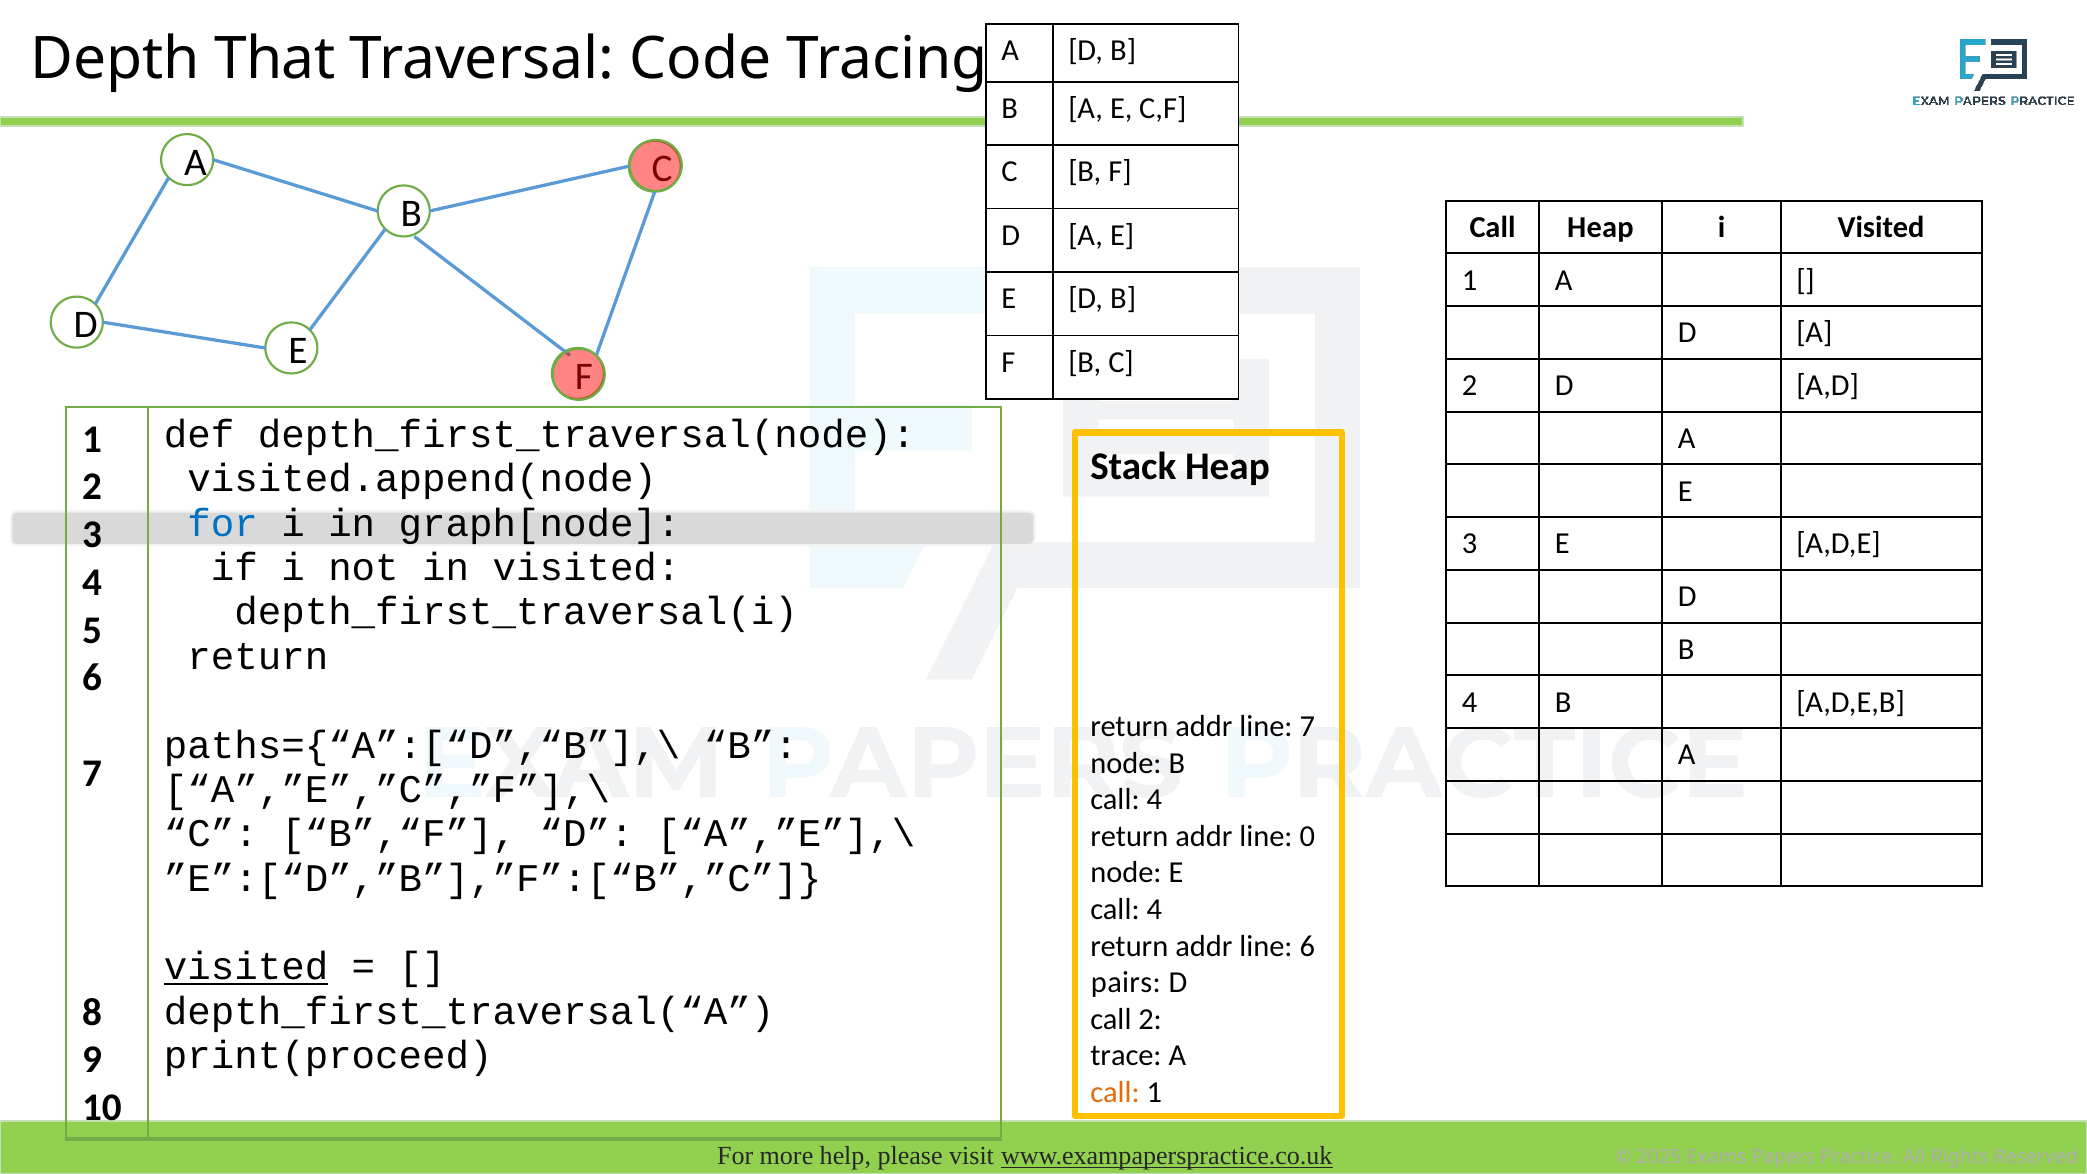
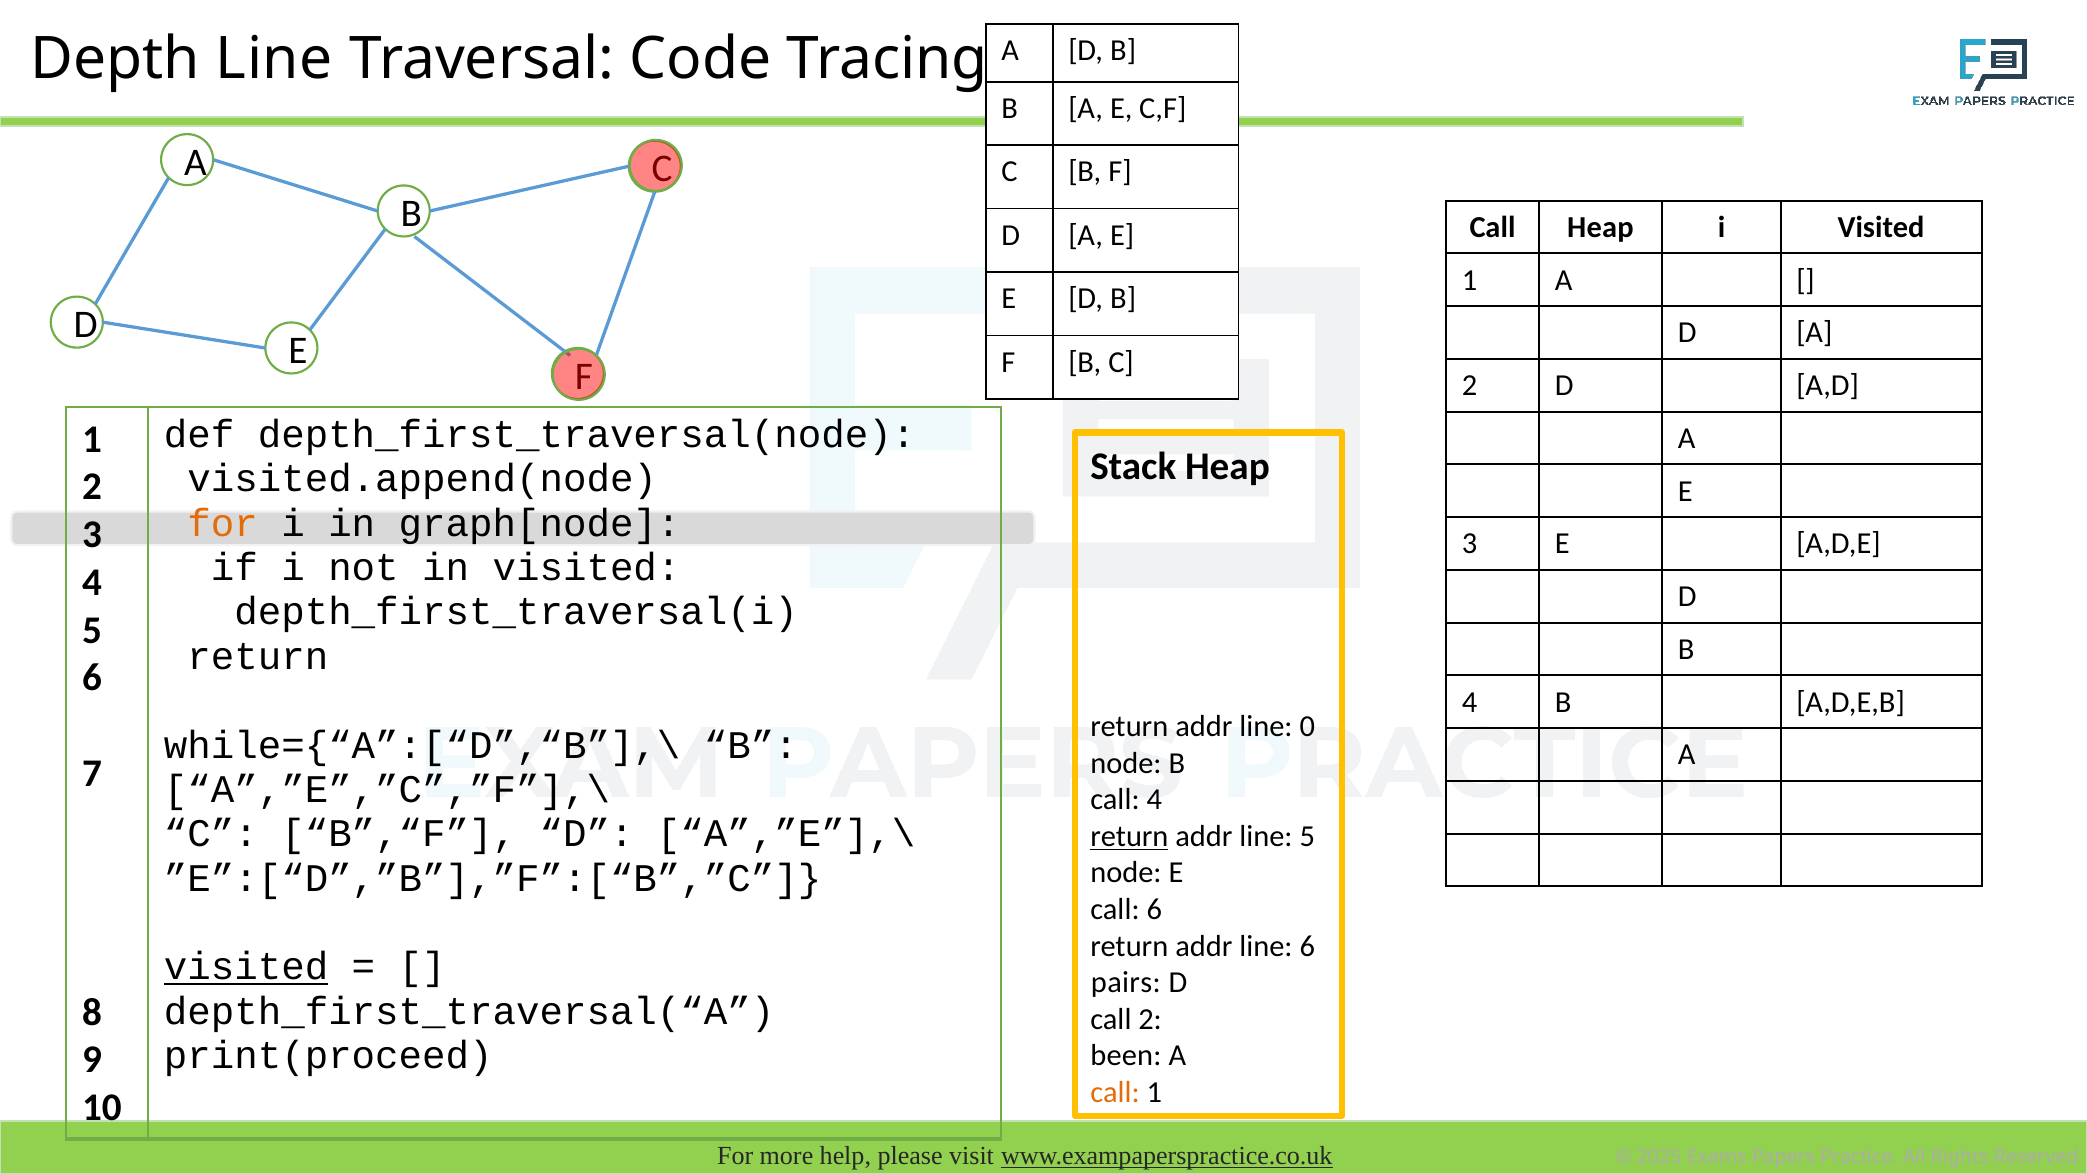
Depth That: That -> Line
for at (223, 523) colour: blue -> orange
line 7: 7 -> 0
paths={“A”:[“D”,“B”],\: paths={“A”:[“D”,“B”],\ -> while={“A”:[“D”,“B”],\
return at (1129, 836) underline: none -> present
line 0: 0 -> 5
4 at (1154, 909): 4 -> 6
trace: trace -> been
